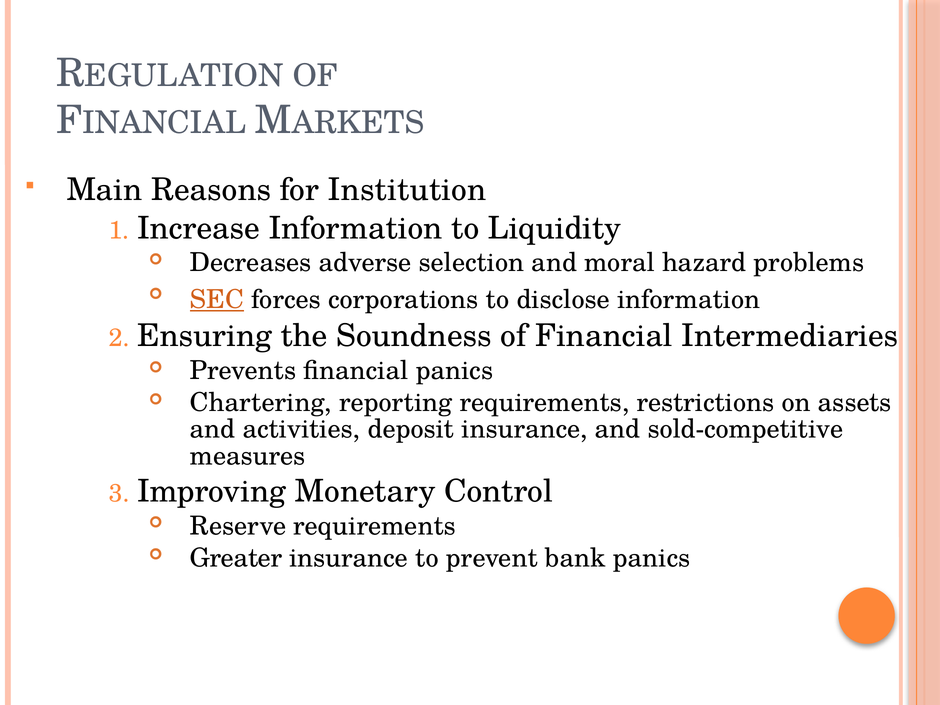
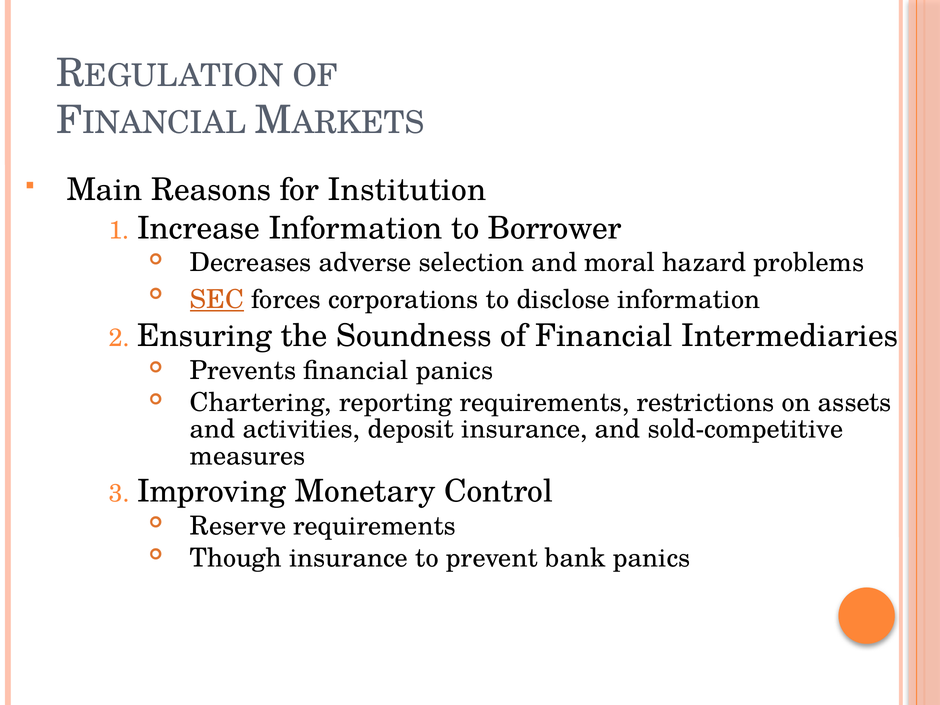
Liquidity: Liquidity -> Borrower
Greater: Greater -> Though
